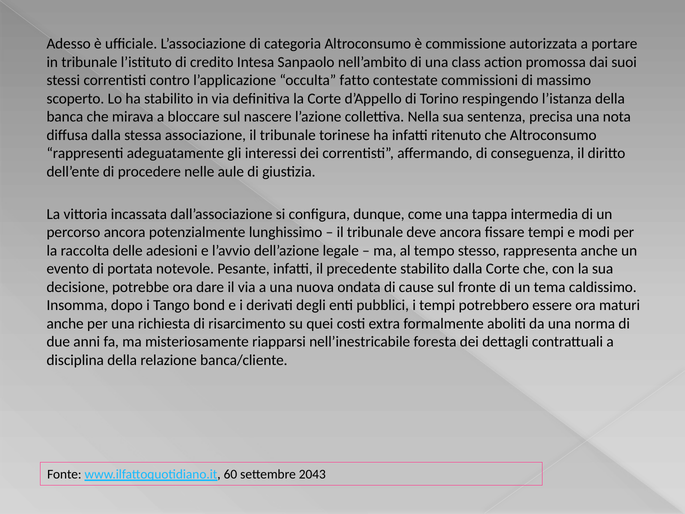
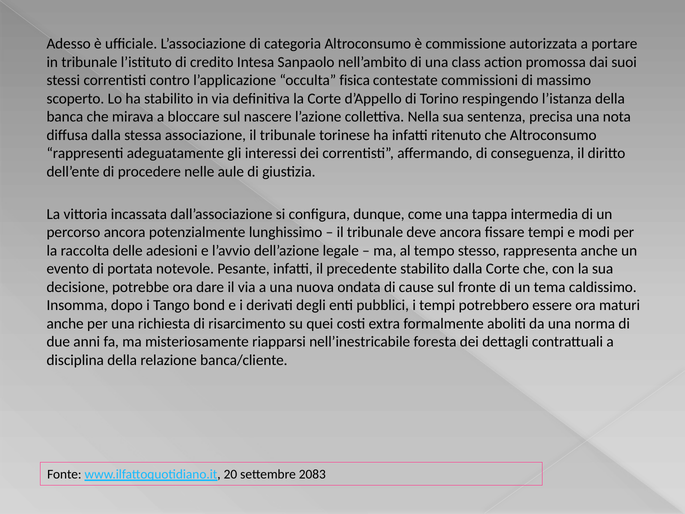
fatto: fatto -> fisica
60: 60 -> 20
2043: 2043 -> 2083
